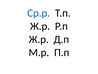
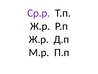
Ср.р colour: blue -> purple
